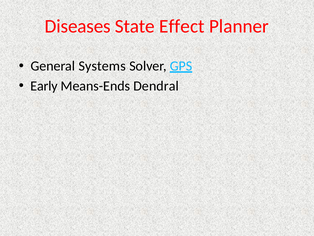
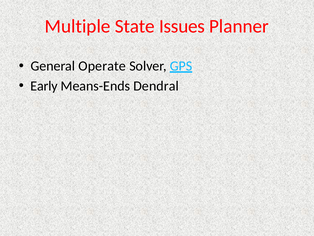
Diseases: Diseases -> Multiple
Effect: Effect -> Issues
Systems: Systems -> Operate
